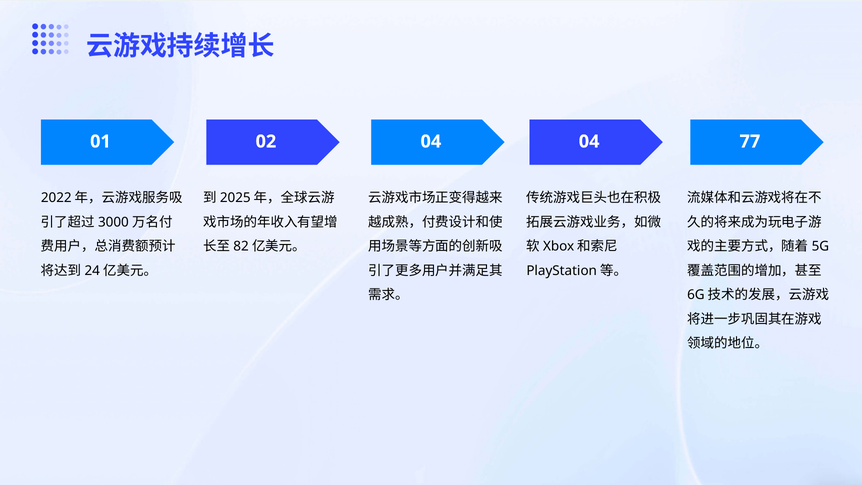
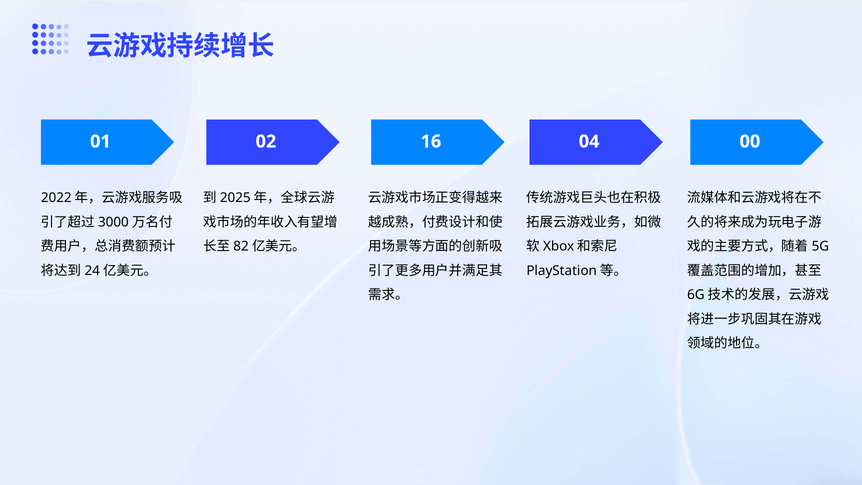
02 04: 04 -> 16
77: 77 -> 00
